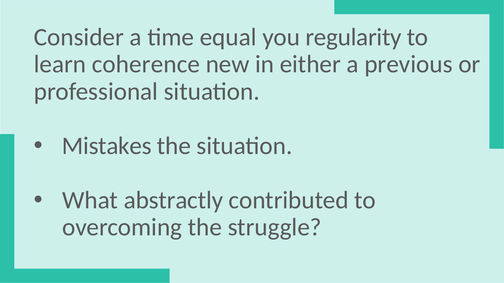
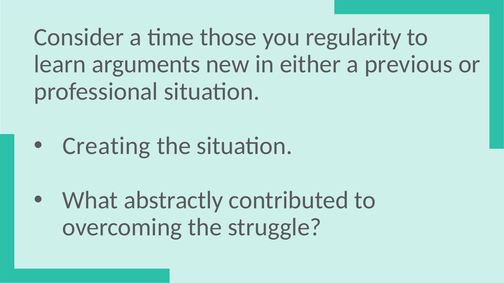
equal: equal -> those
coherence: coherence -> arguments
Mistakes: Mistakes -> Creating
